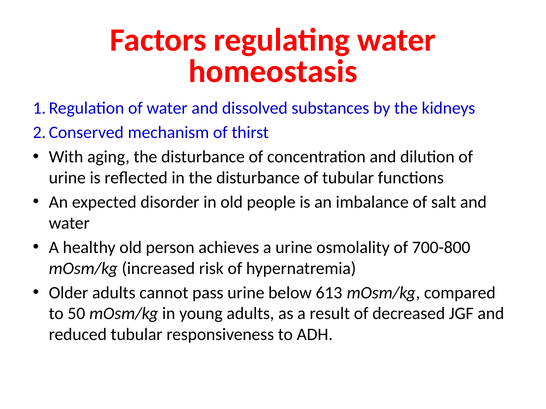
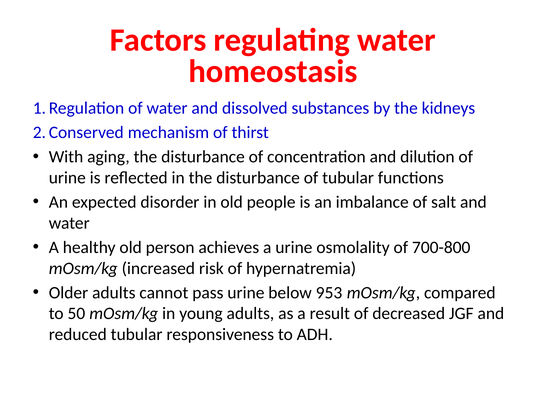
613: 613 -> 953
